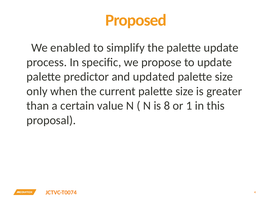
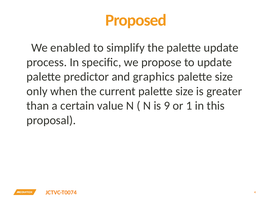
updated: updated -> graphics
8: 8 -> 9
